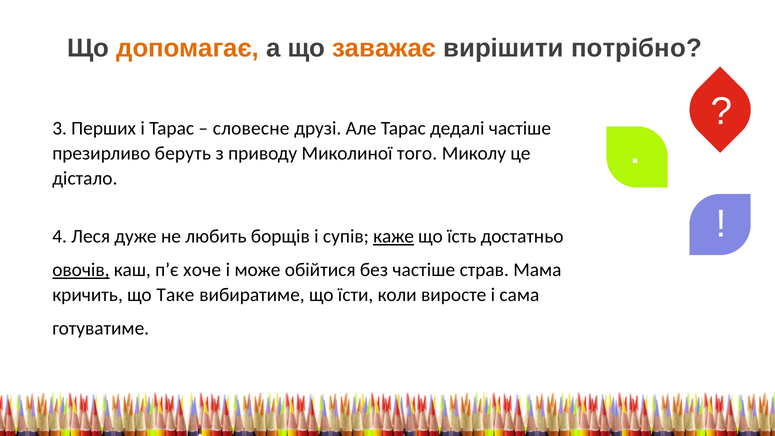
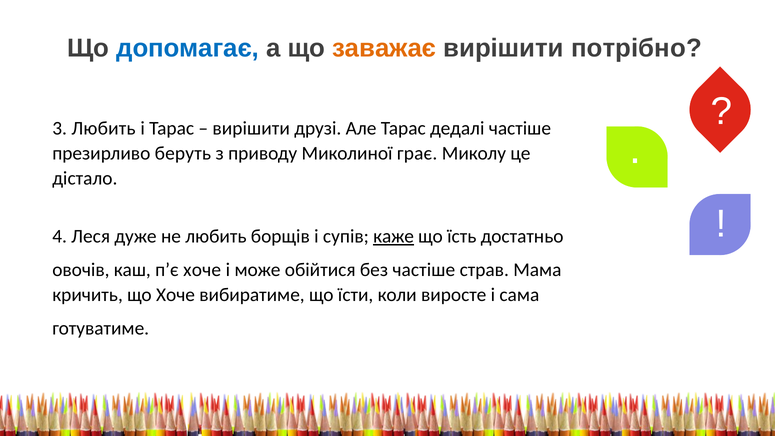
допомагає colour: orange -> blue
3 Перших: Перших -> Любить
словесне at (251, 128): словесне -> вирішити
того: того -> грає
овочів underline: present -> none
що Таке: Таке -> Хоче
